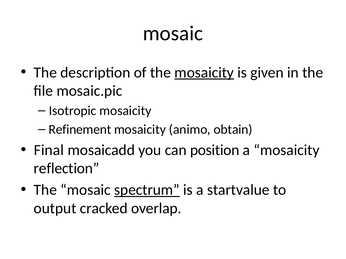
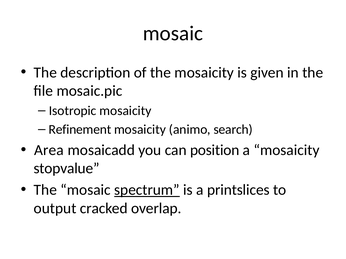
mosaicity at (204, 73) underline: present -> none
obtain: obtain -> search
Final: Final -> Area
reflection: reflection -> stopvalue
startvalue: startvalue -> printslices
